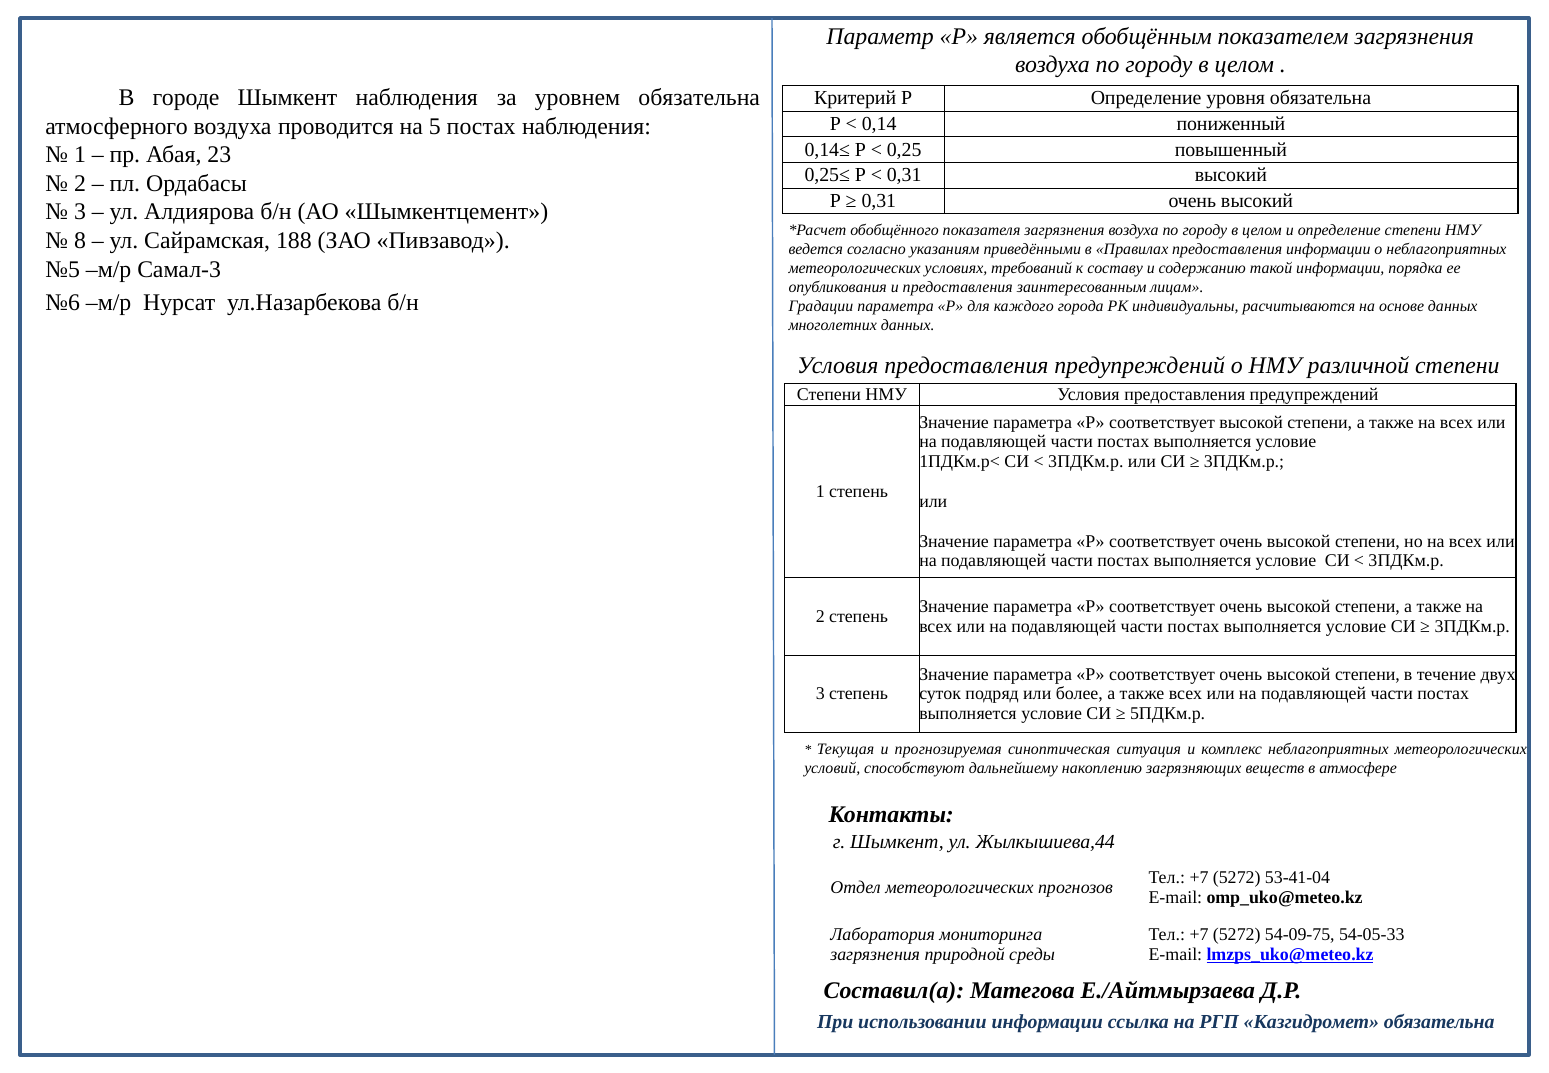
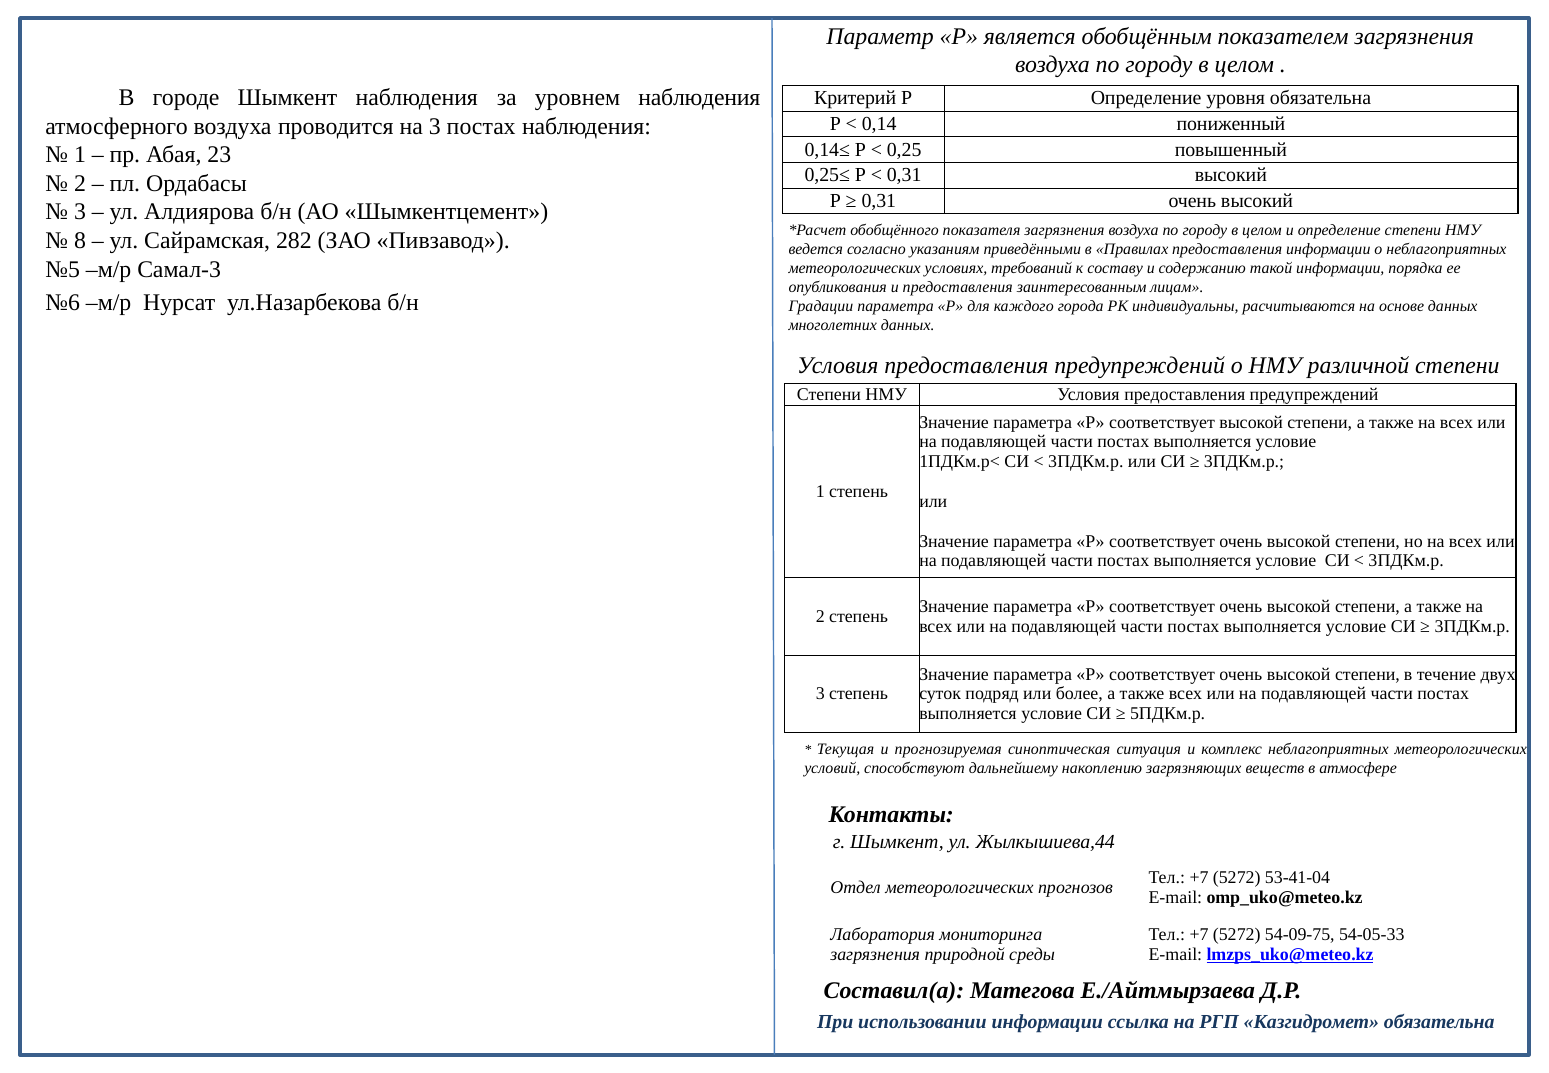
уровнем обязательна: обязательна -> наблюдения
на 5: 5 -> 3
188: 188 -> 282
